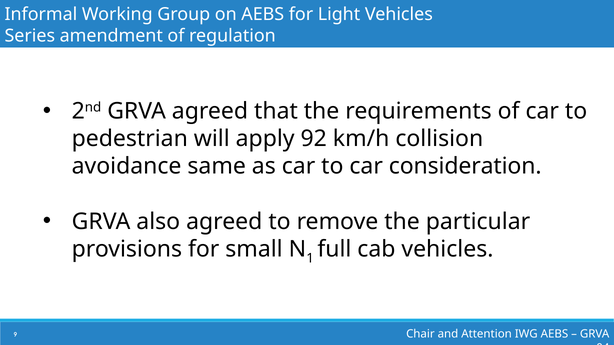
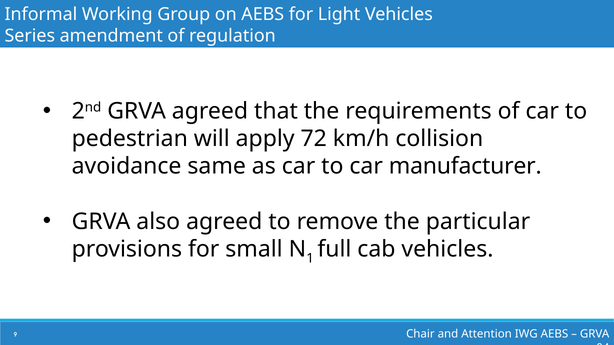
92: 92 -> 72
consideration: consideration -> manufacturer
